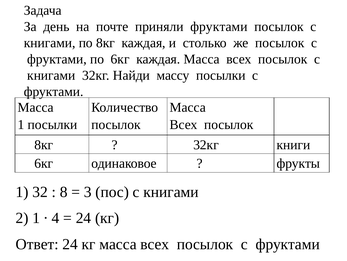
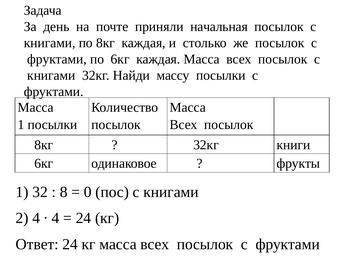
приняли фруктами: фруктами -> начальная
3: 3 -> 0
2 1: 1 -> 4
